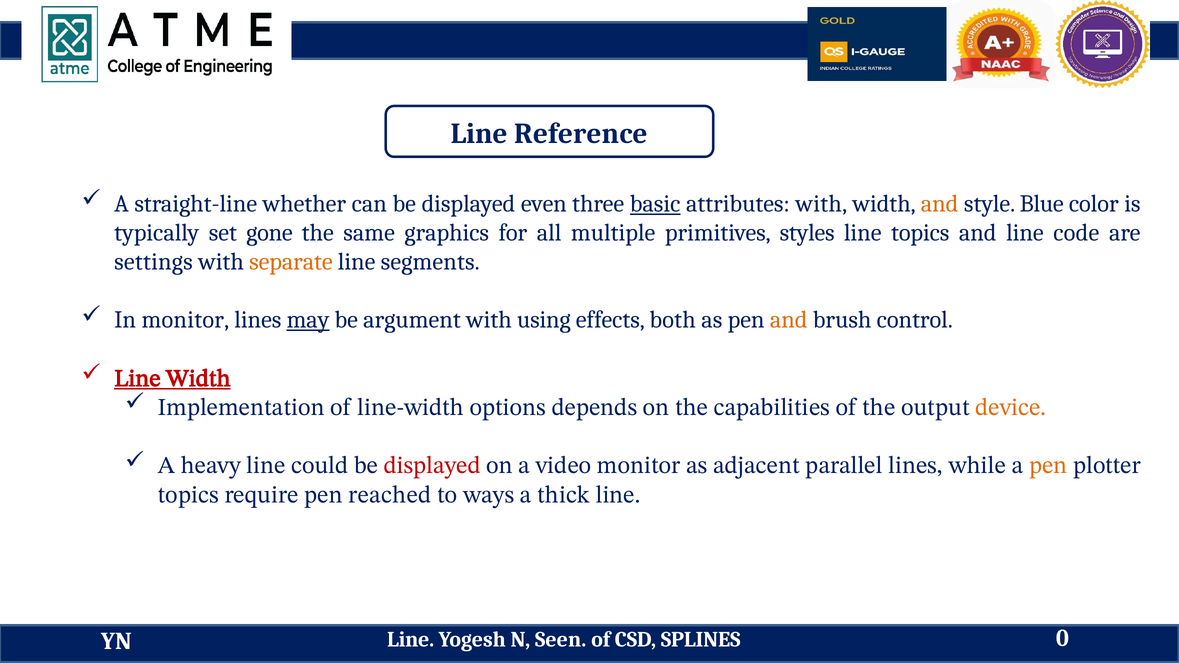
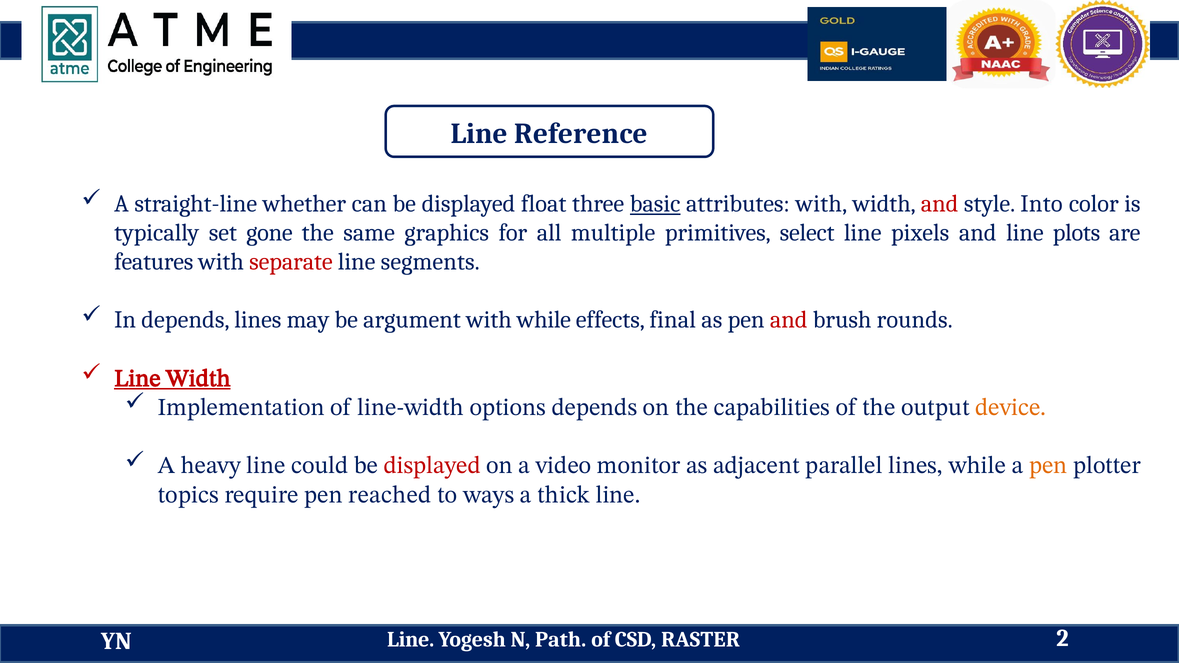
even: even -> float
and at (940, 204) colour: orange -> red
Blue: Blue -> Into
styles: styles -> select
line topics: topics -> pixels
code: code -> plots
settings: settings -> features
separate colour: orange -> red
In monitor: monitor -> depends
may underline: present -> none
with using: using -> while
both: both -> final
and at (789, 320) colour: orange -> red
control: control -> rounds
Seen: Seen -> Path
SPLINES: SPLINES -> RASTER
0: 0 -> 2
